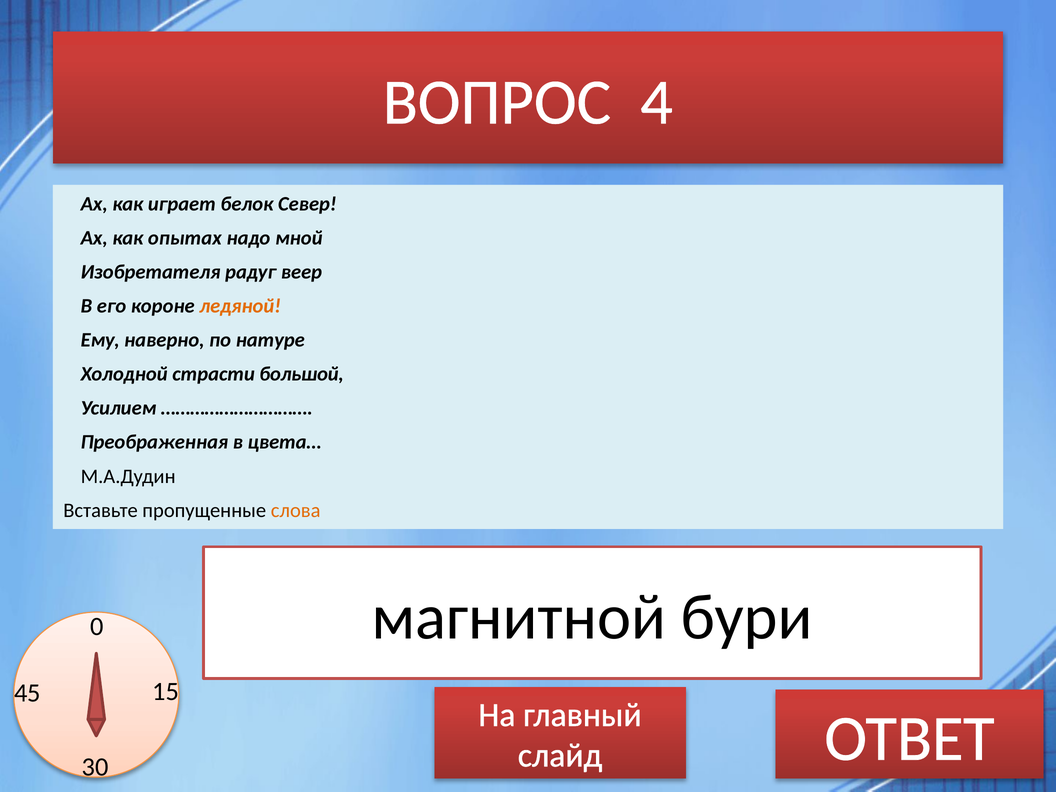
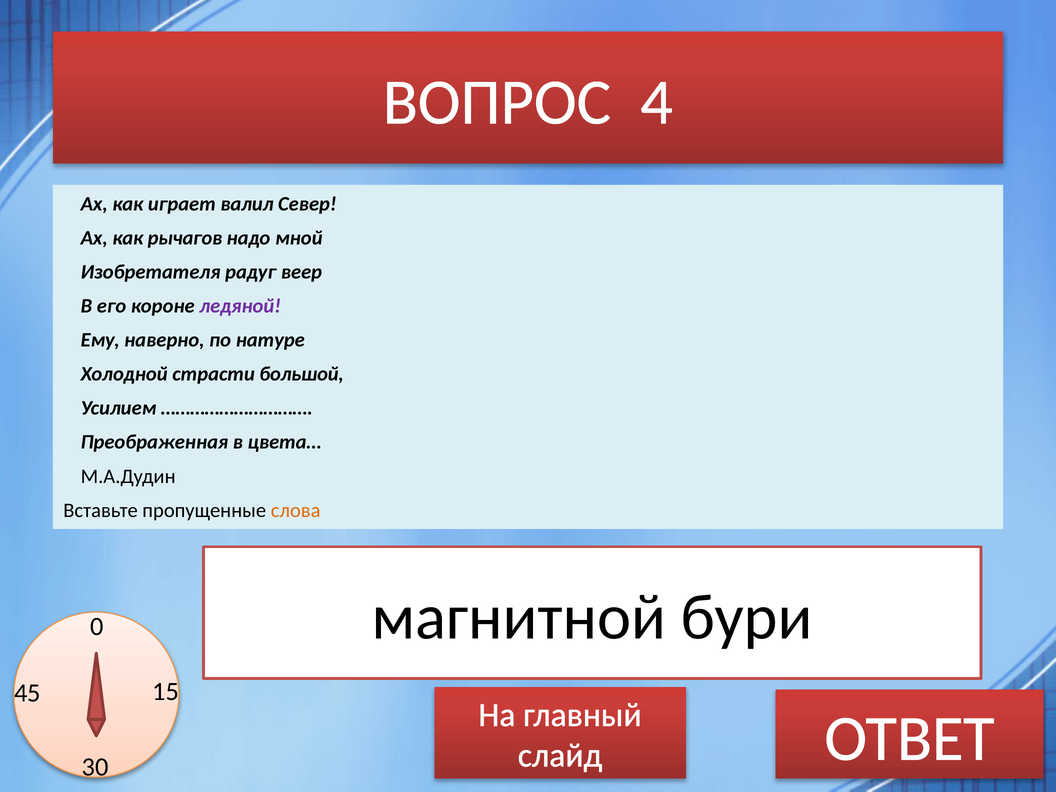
белок: белок -> валил
опытах: опытах -> рычагов
ледяной colour: orange -> purple
